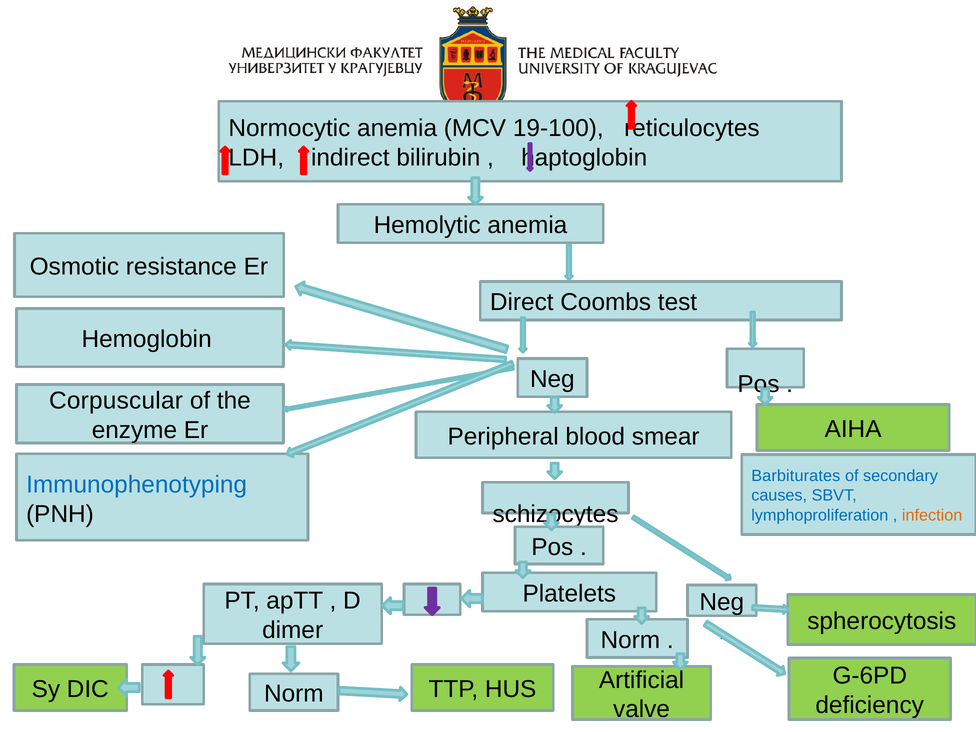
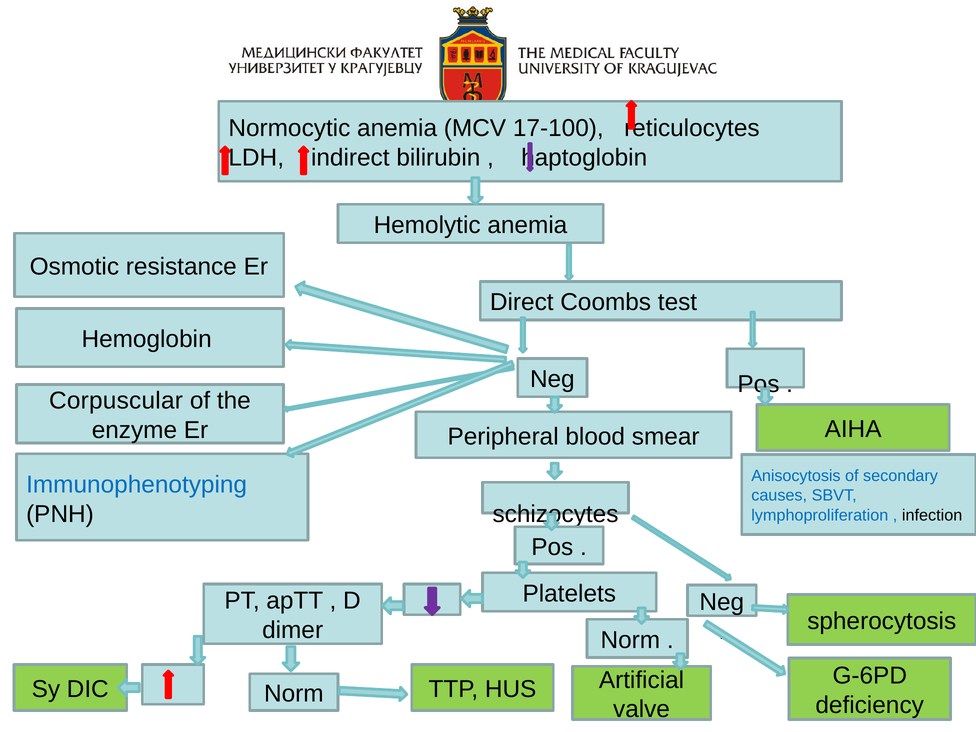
19-100: 19-100 -> 17-100
Barbiturates: Barbiturates -> Anisocytosis
infection colour: orange -> black
